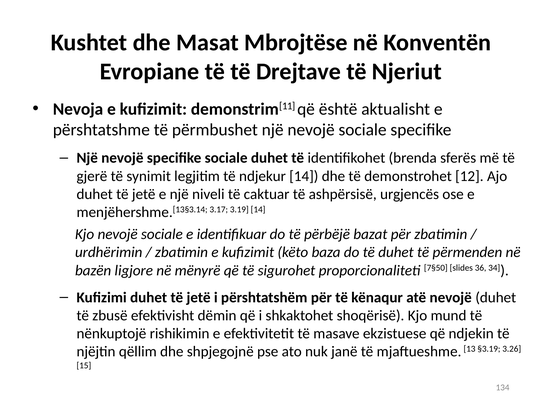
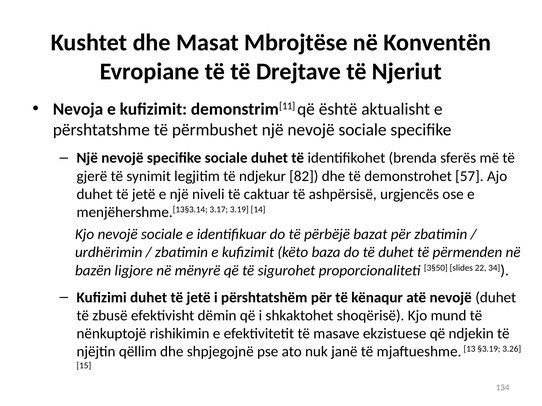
ndjekur 14: 14 -> 82
12: 12 -> 57
7§50: 7§50 -> 3§50
36: 36 -> 22
